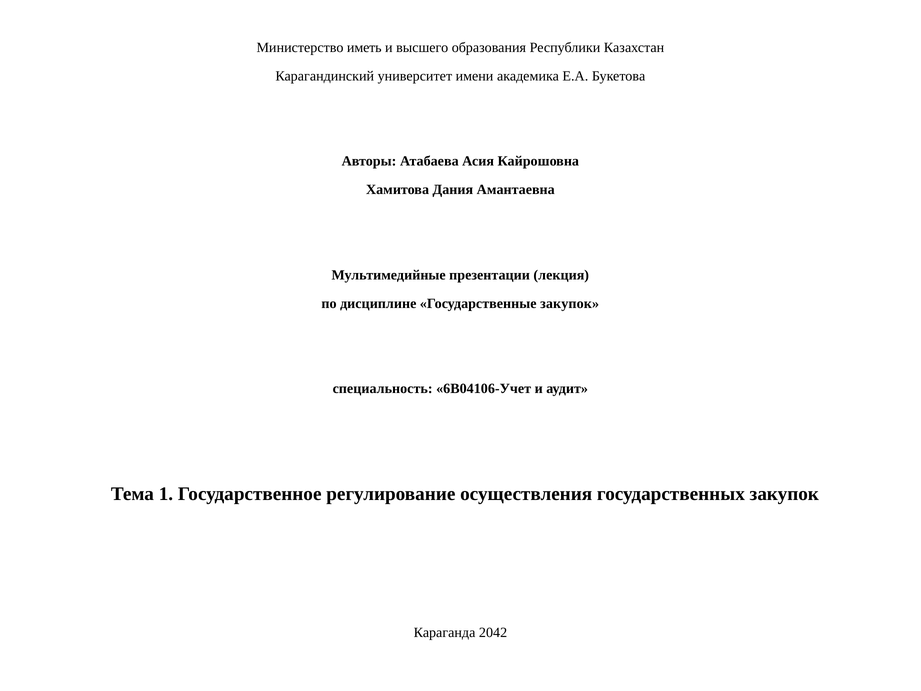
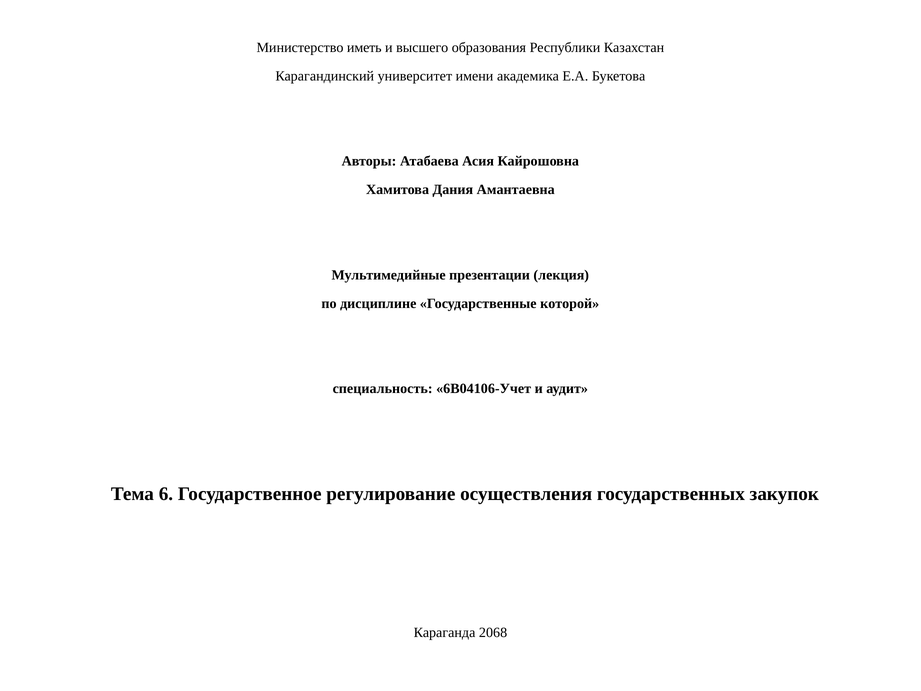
Государственные закупок: закупок -> которой
1: 1 -> 6
2042: 2042 -> 2068
